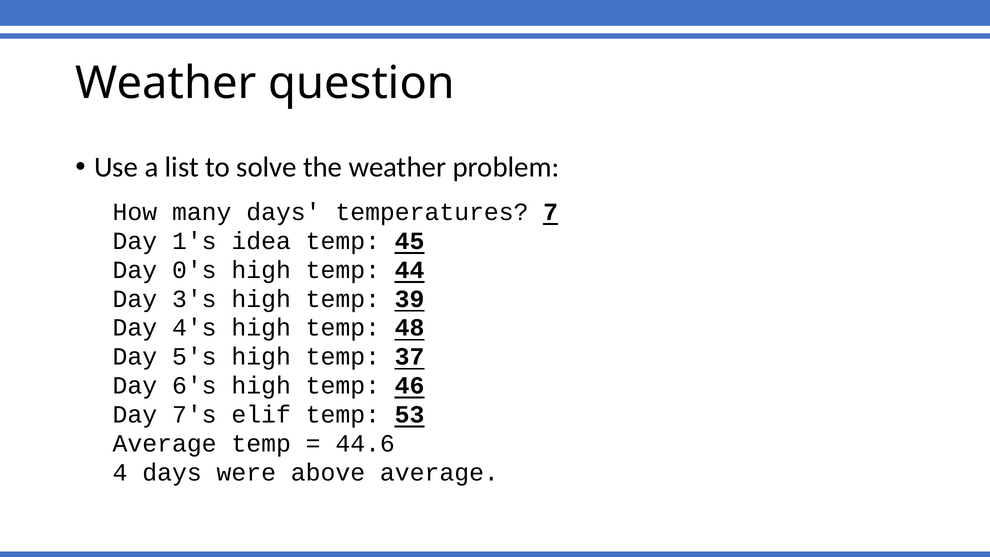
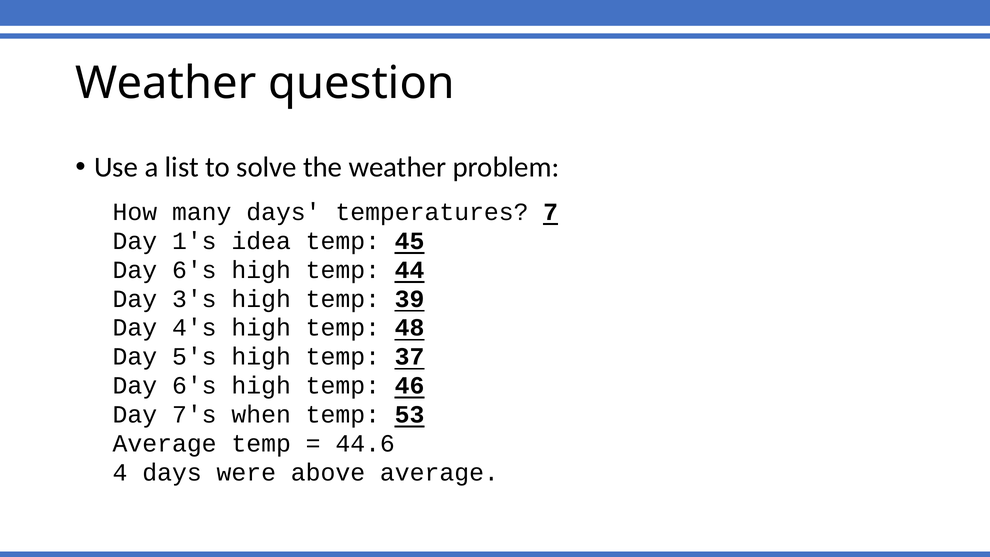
0's at (194, 270): 0's -> 6's
elif: elif -> when
